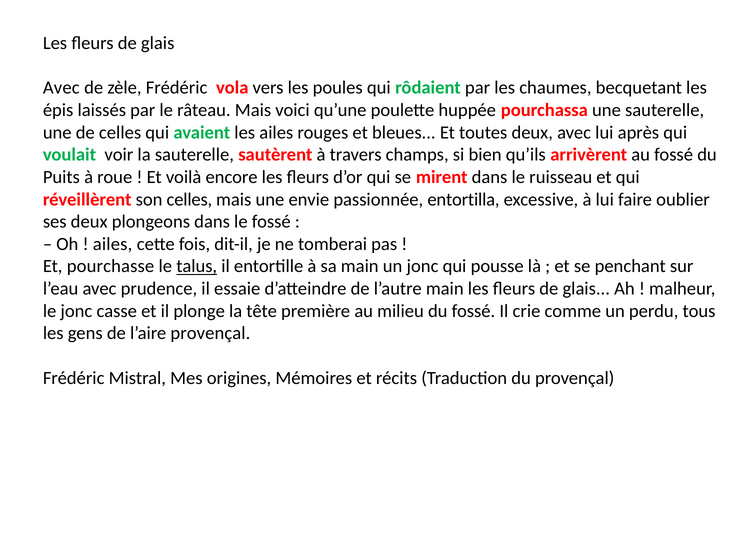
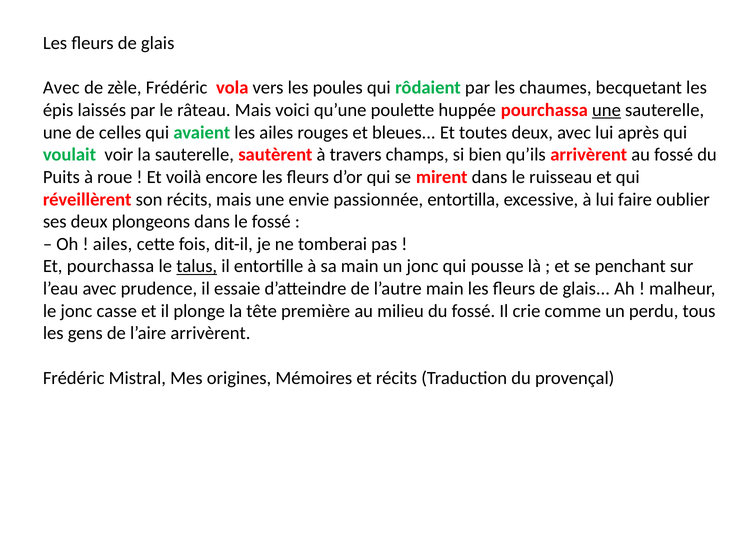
une at (606, 110) underline: none -> present
son celles: celles -> récits
Et pourchasse: pourchasse -> pourchassa
l’aire provençal: provençal -> arrivèrent
